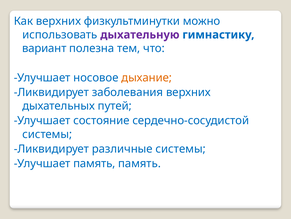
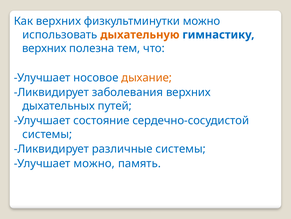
дыхательную colour: purple -> orange
вариант at (44, 48): вариант -> верхних
Улучшает память: память -> можно
